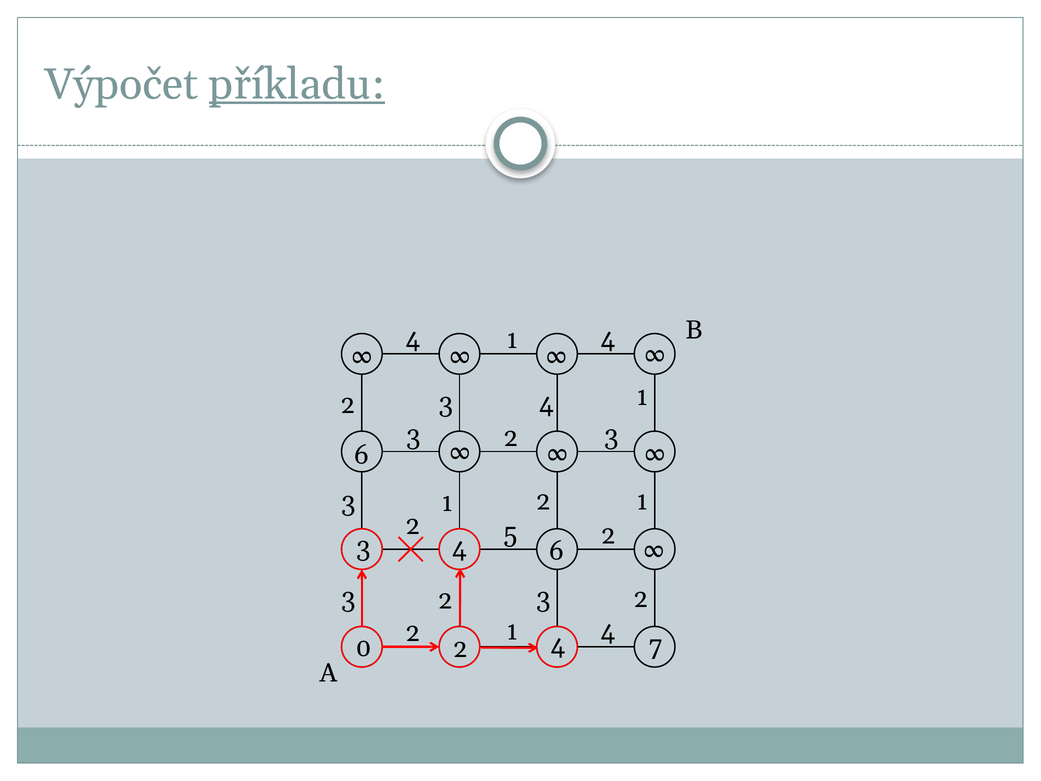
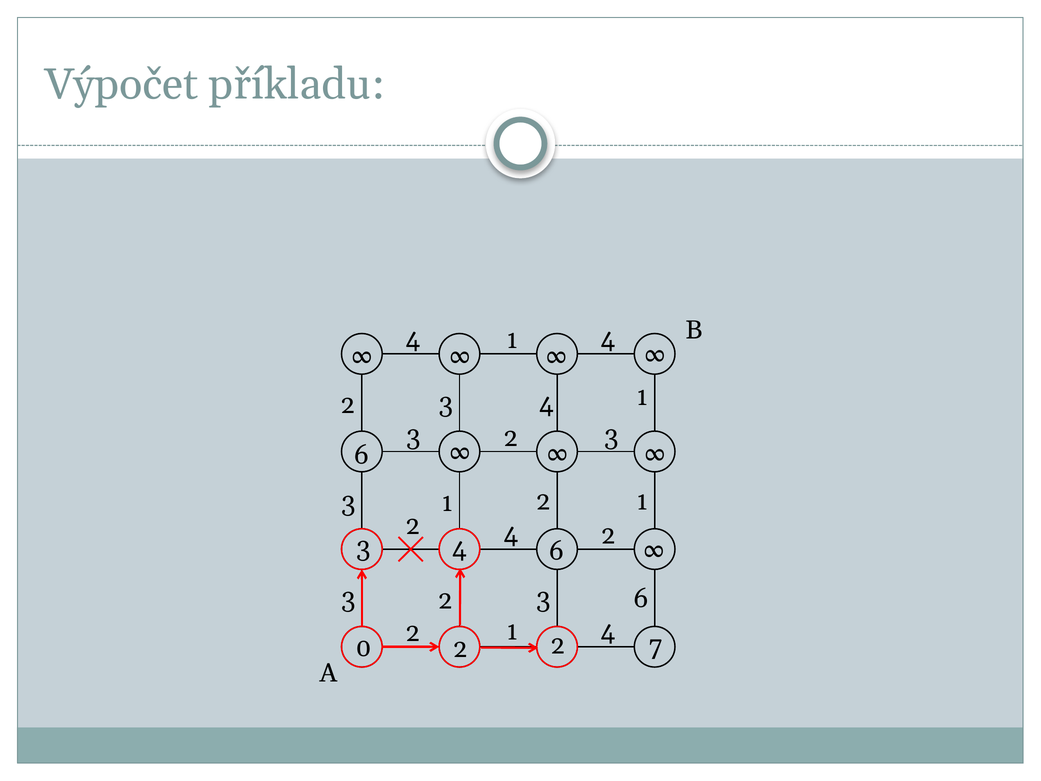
příkladu underline: present -> none
2 5: 5 -> 4
3 2: 2 -> 6
4 at (558, 645): 4 -> 2
